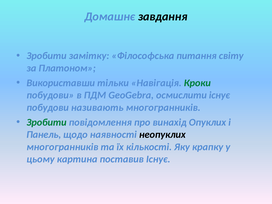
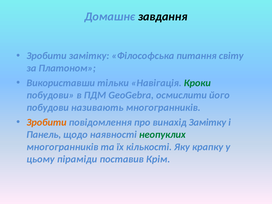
осмислити існує: існує -> його
Зробити at (47, 122) colour: green -> orange
винахід Опуклих: Опуклих -> Замітку
неопуклих colour: black -> green
картина: картина -> піраміди
поставив Існує: Існує -> Крім
